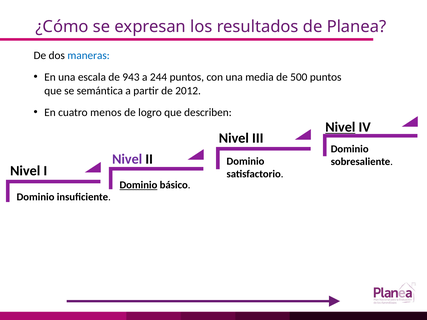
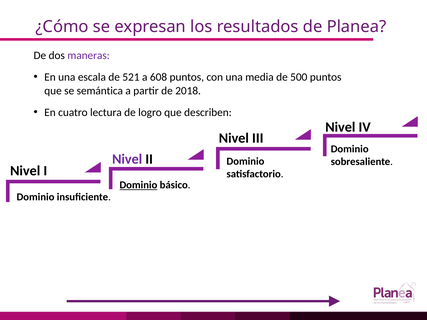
maneras colour: blue -> purple
943: 943 -> 521
244: 244 -> 608
2012: 2012 -> 2018
menos: menos -> lectura
Nivel at (340, 127) underline: present -> none
